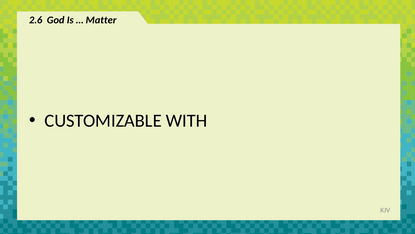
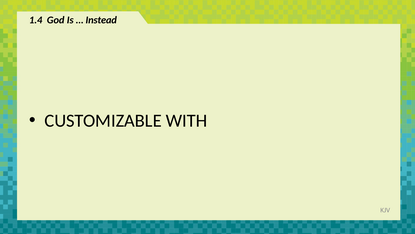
2.6: 2.6 -> 1.4
Matter: Matter -> Instead
